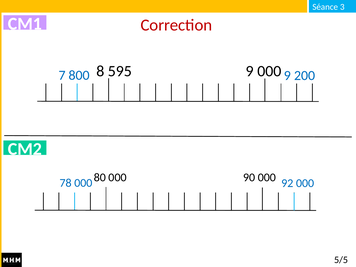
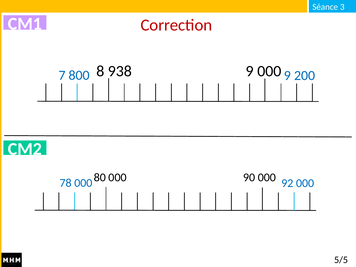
595: 595 -> 938
